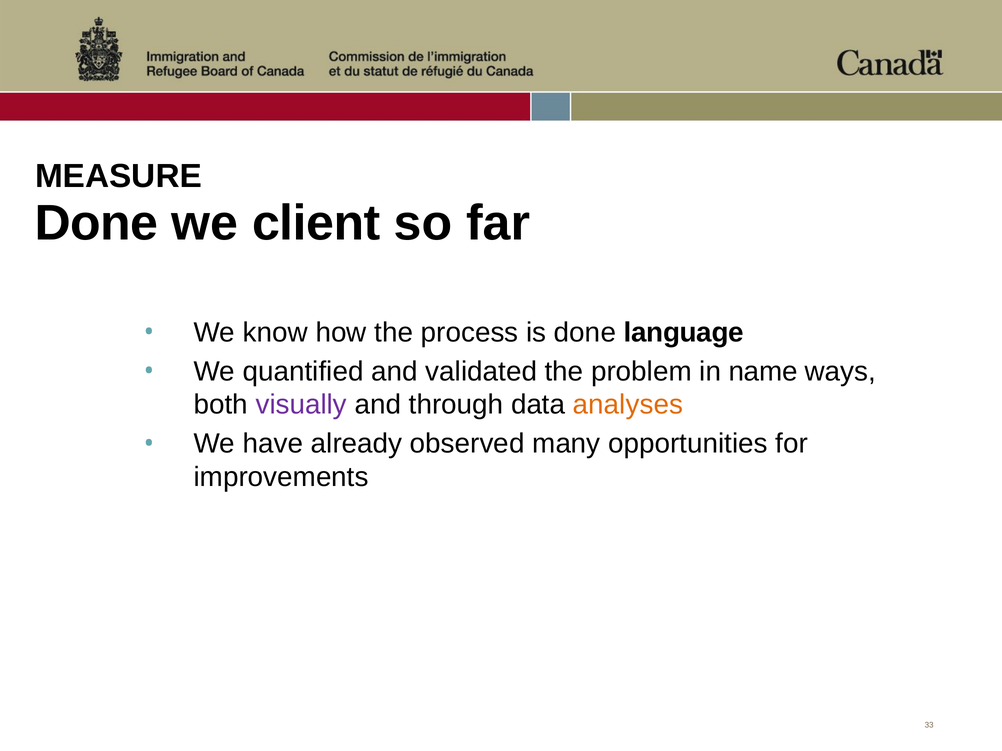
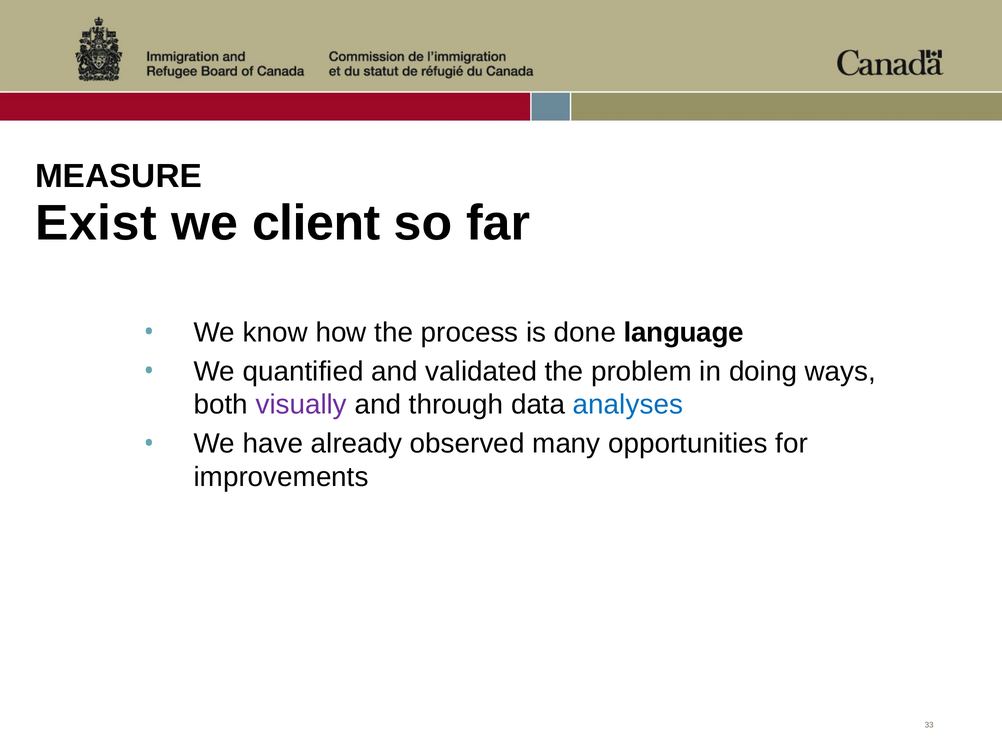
Done at (96, 223): Done -> Exist
name: name -> doing
analyses colour: orange -> blue
